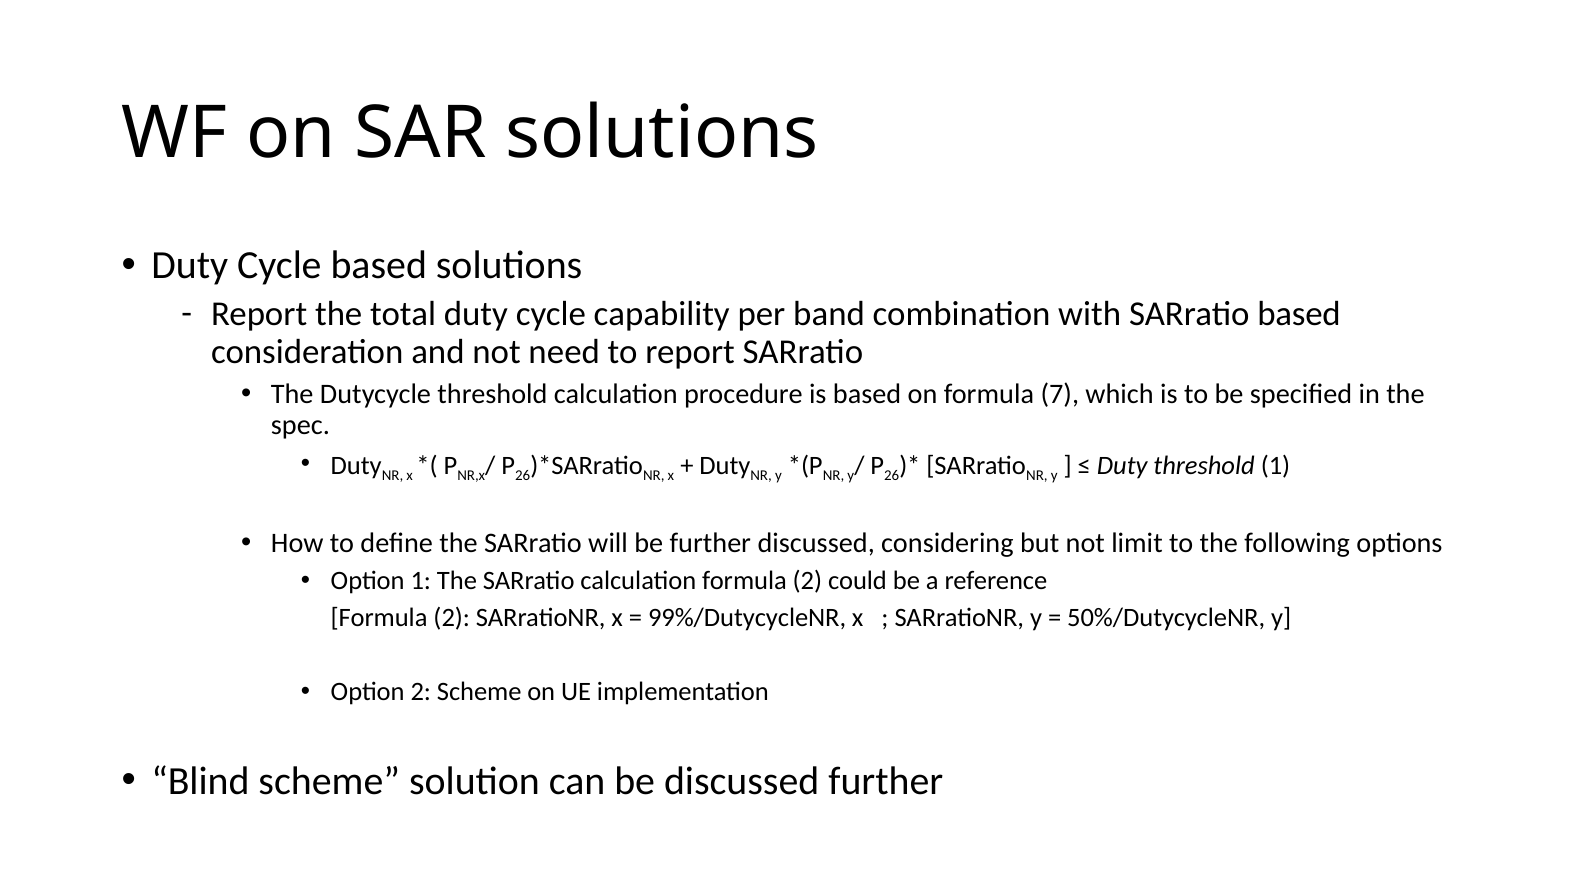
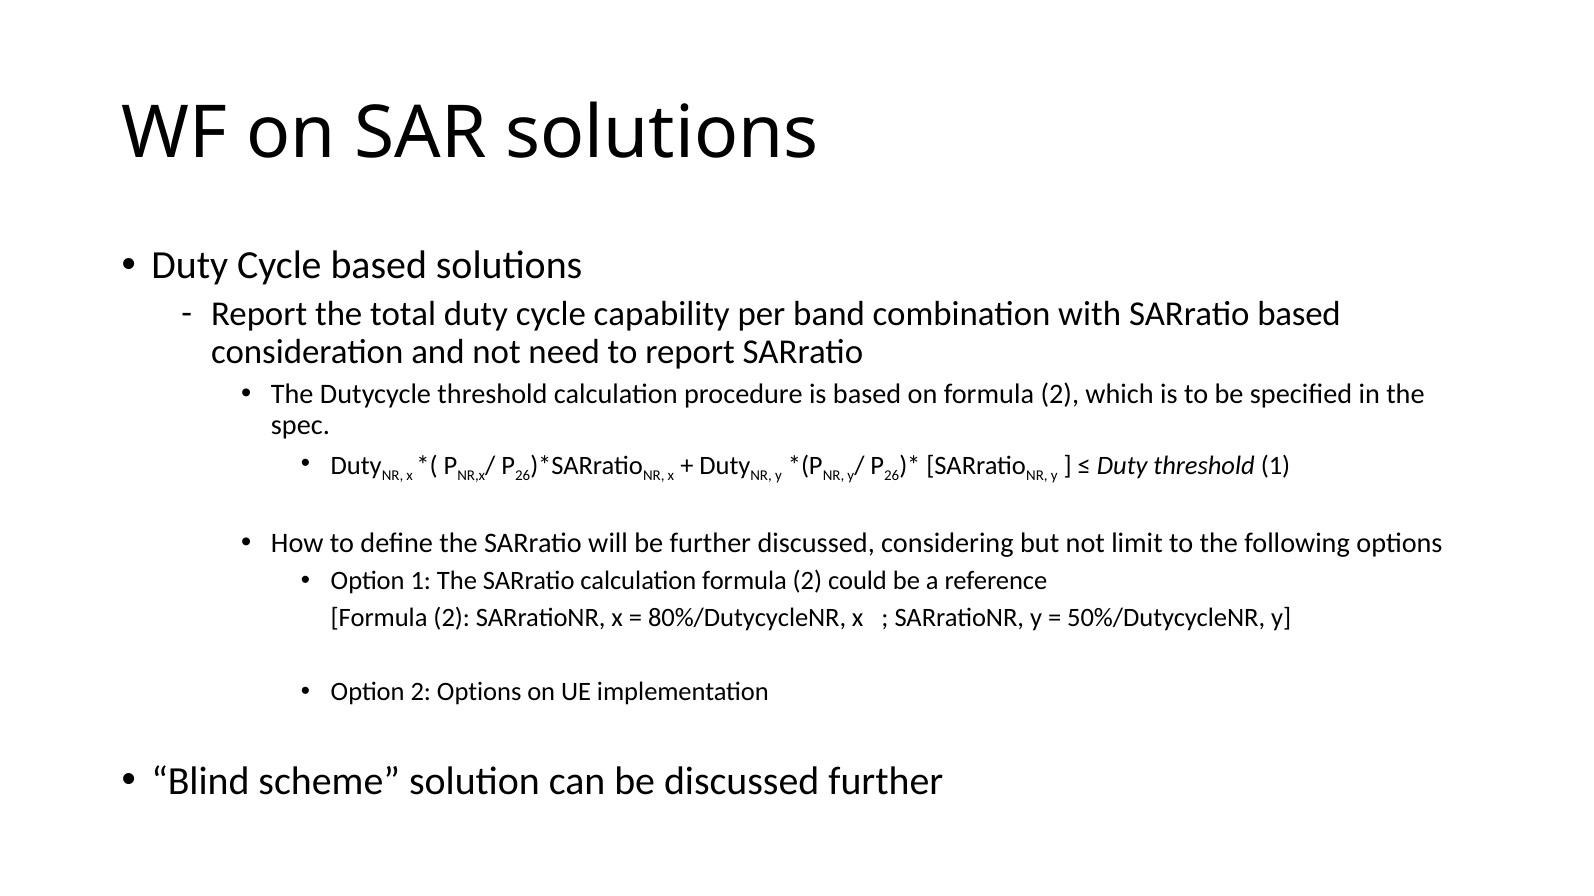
on formula 7: 7 -> 2
99%/DutycycleNR: 99%/DutycycleNR -> 80%/DutycycleNR
2 Scheme: Scheme -> Options
